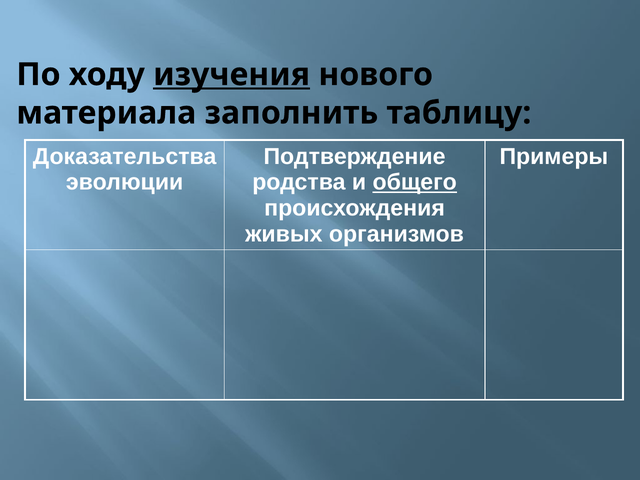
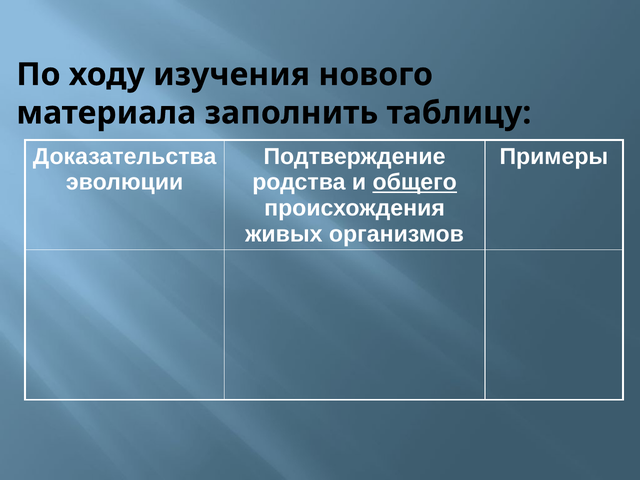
изучения underline: present -> none
